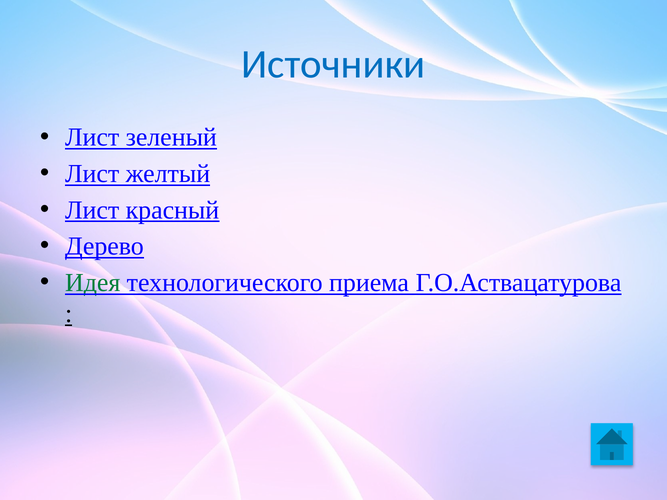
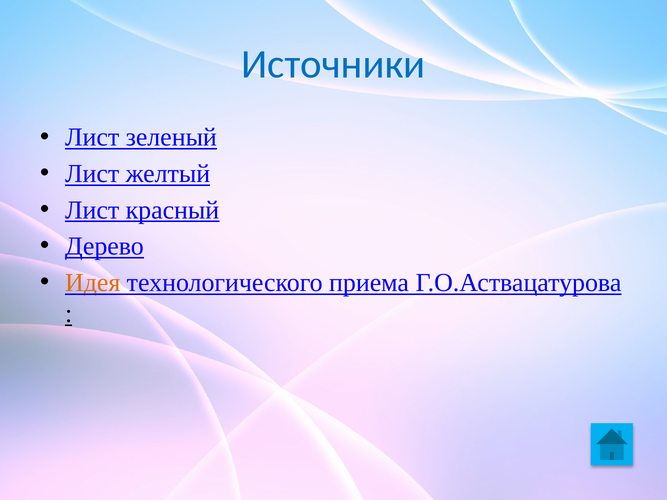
Идея colour: green -> orange
